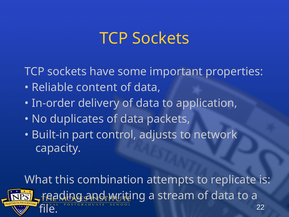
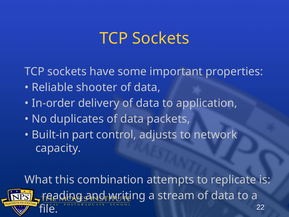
content: content -> shooter
